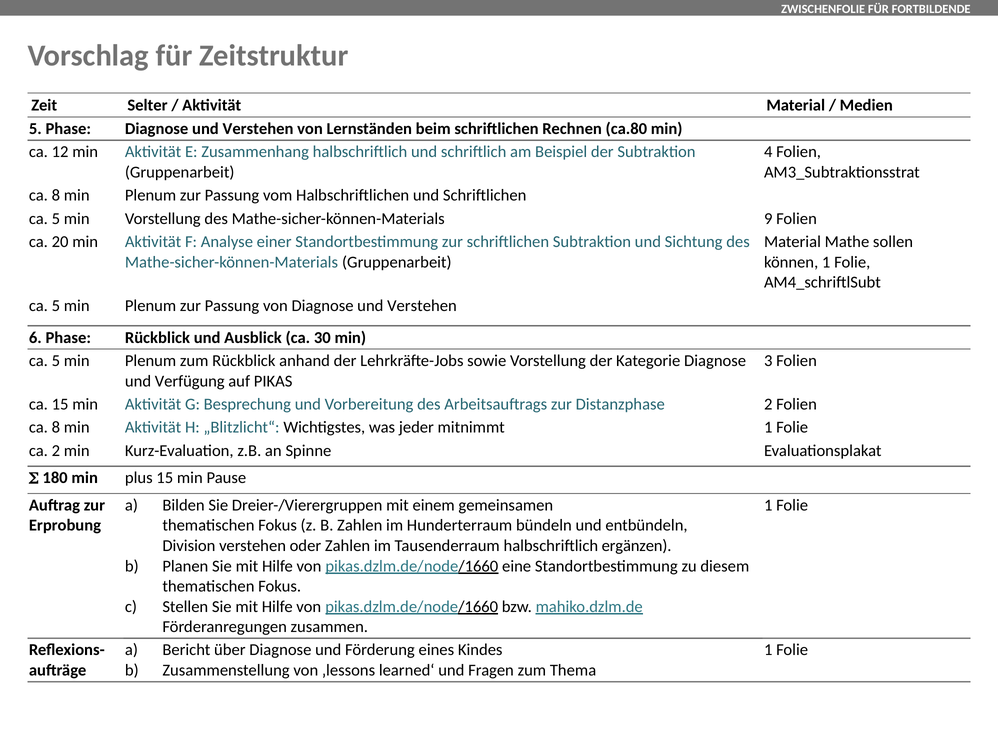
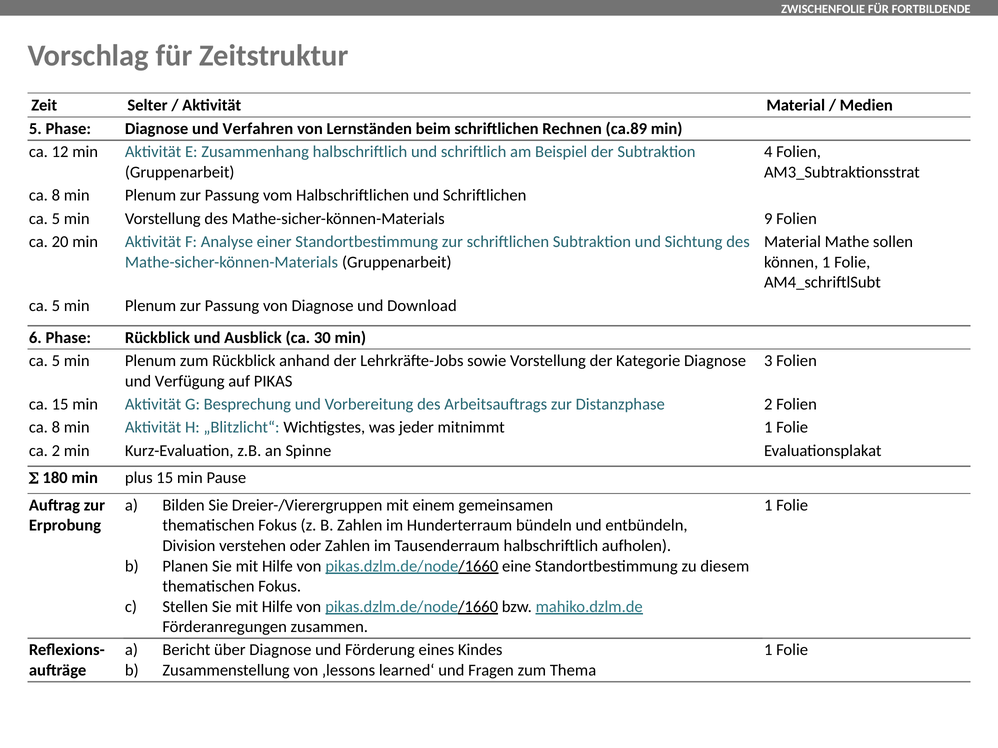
Phase Diagnose und Verstehen: Verstehen -> Verfahren
ca.80: ca.80 -> ca.89
von Diagnose und Verstehen: Verstehen -> Download
ergänzen: ergänzen -> aufholen
